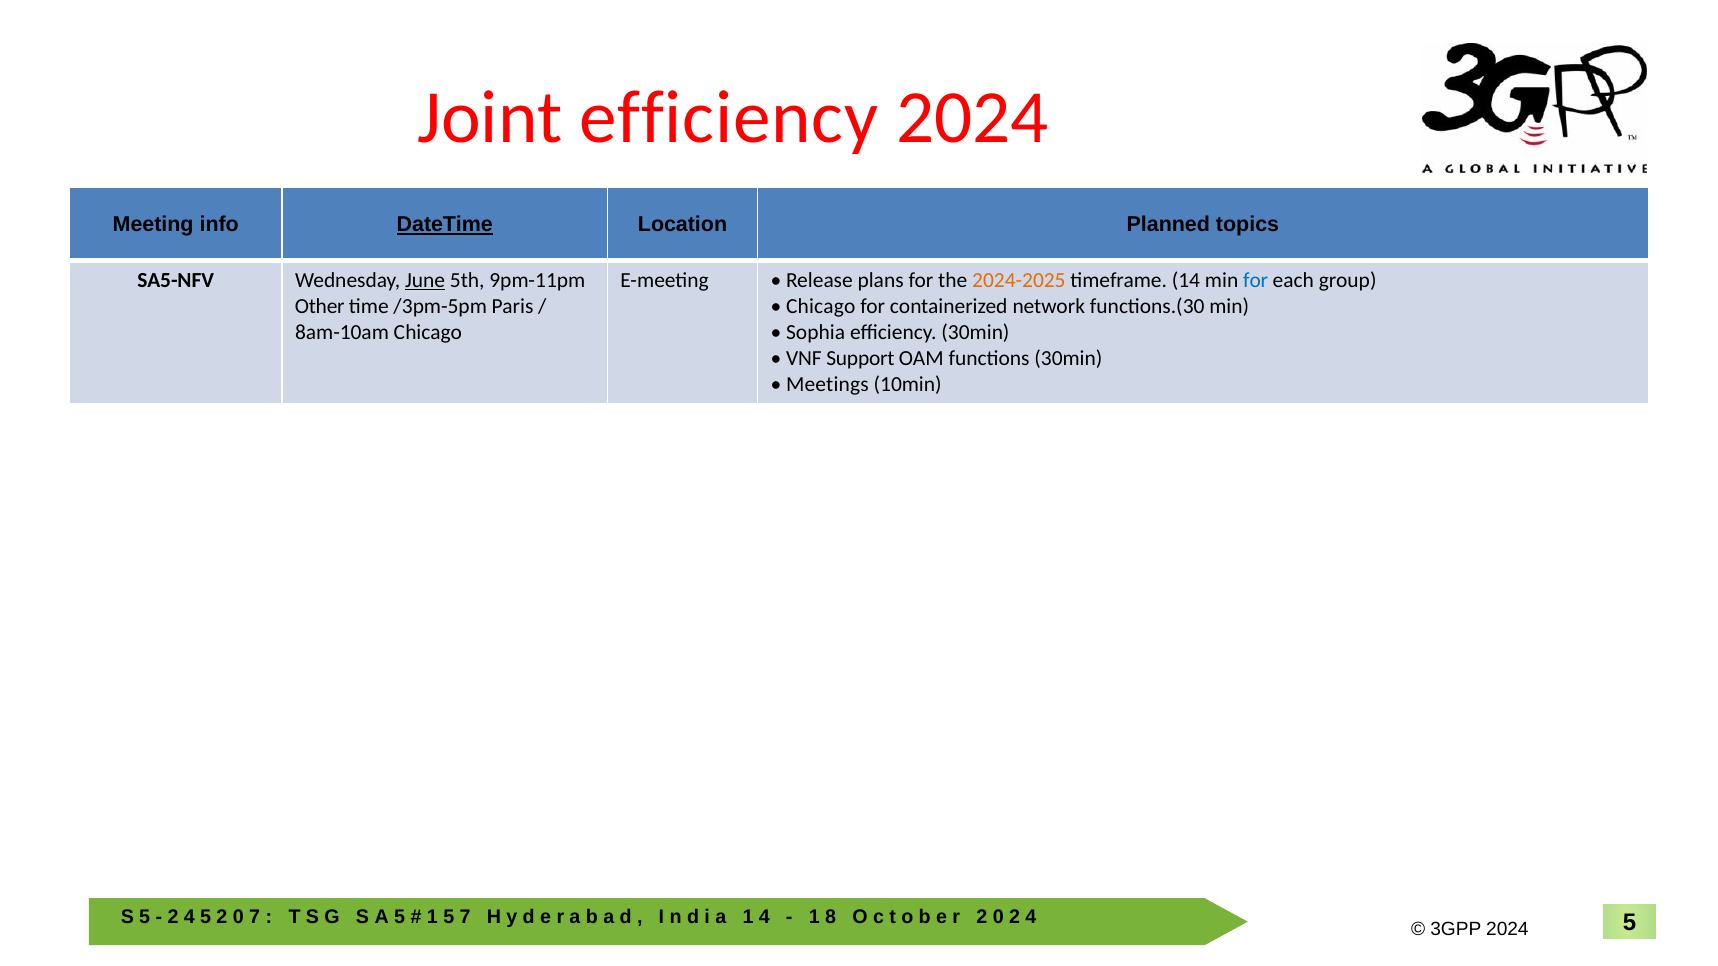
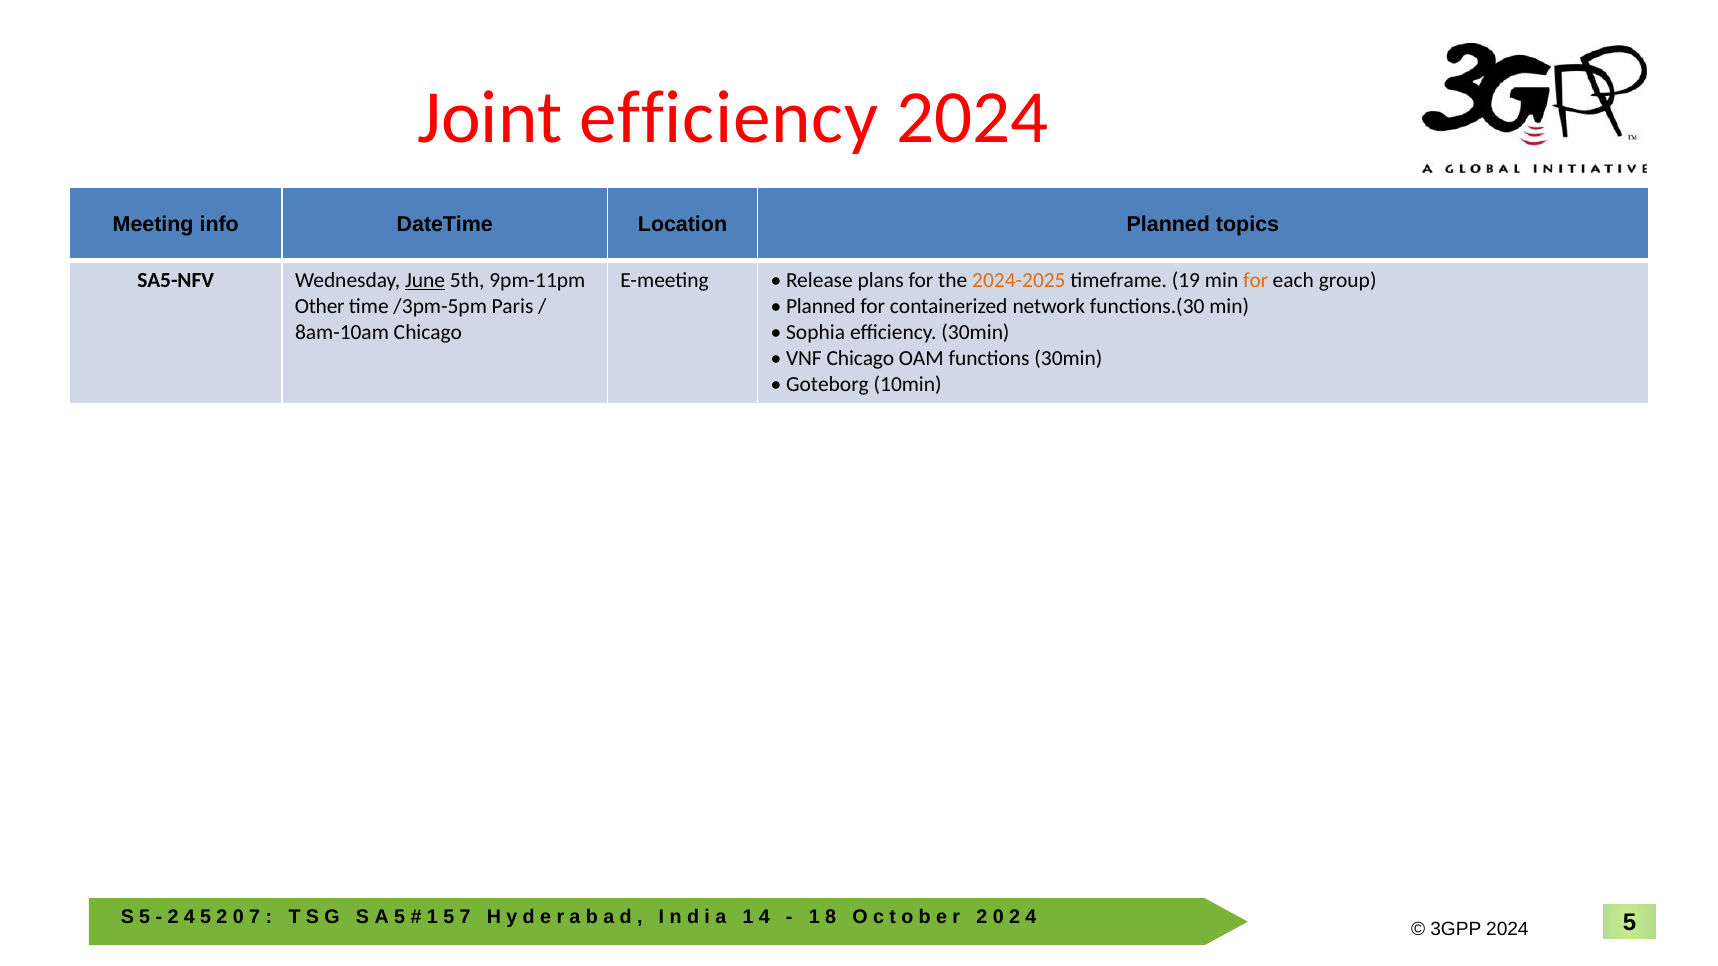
DateTime underline: present -> none
14: 14 -> 19
for at (1256, 280) colour: blue -> orange
Chicago at (821, 306): Chicago -> Planned
VNF Support: Support -> Chicago
Meetings: Meetings -> Goteborg
